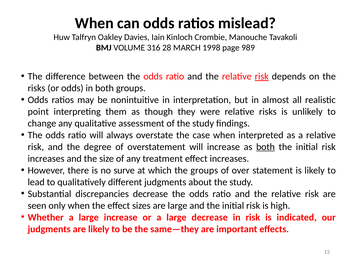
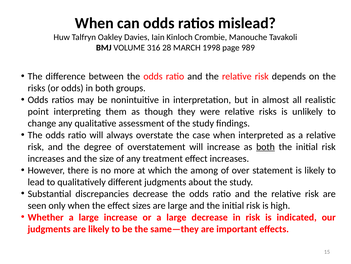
risk at (262, 76) underline: present -> none
surve: surve -> more
the groups: groups -> among
